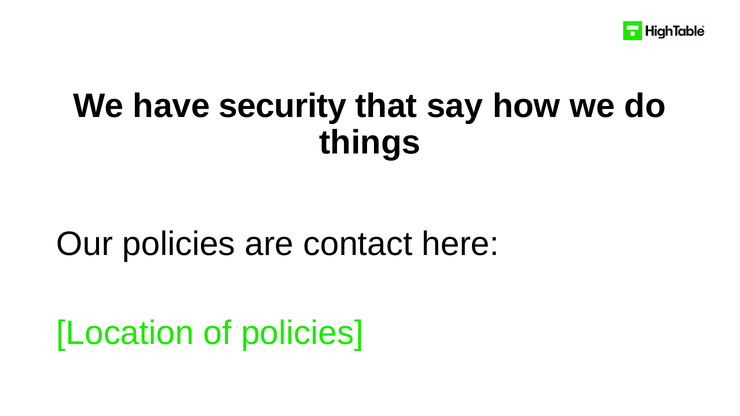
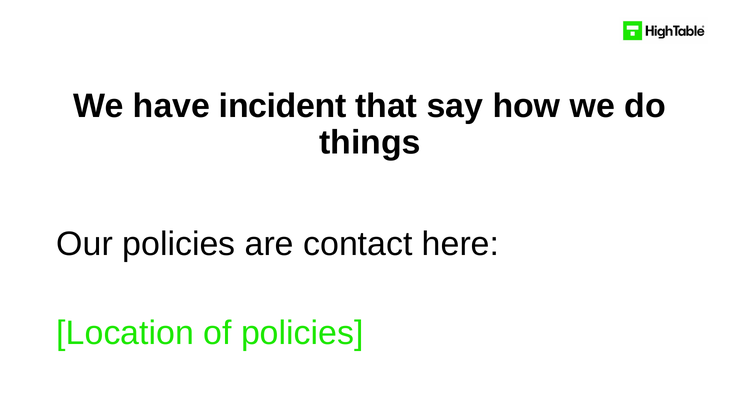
security: security -> incident
